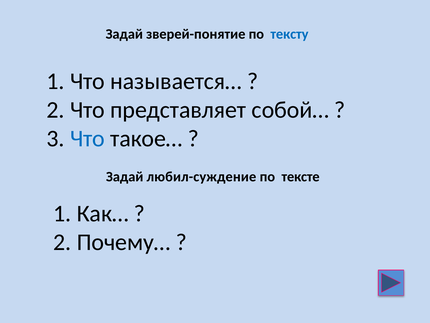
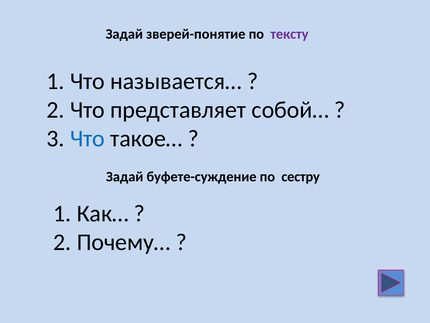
тексту colour: blue -> purple
любил-суждение: любил-суждение -> буфете-суждение
тексте: тексте -> сестру
